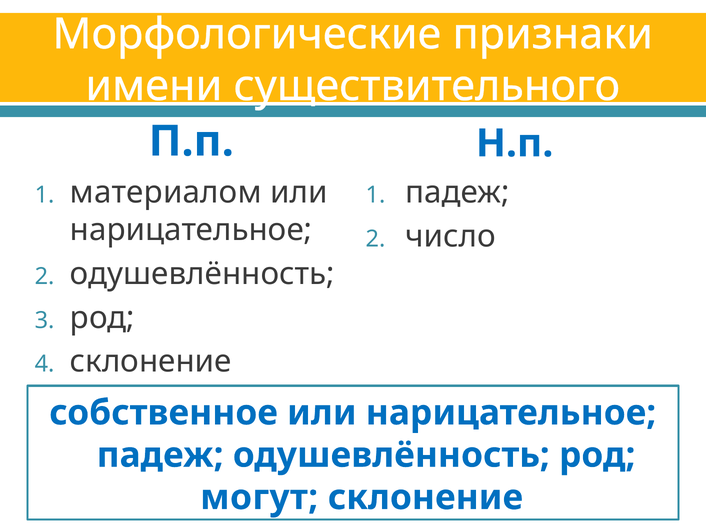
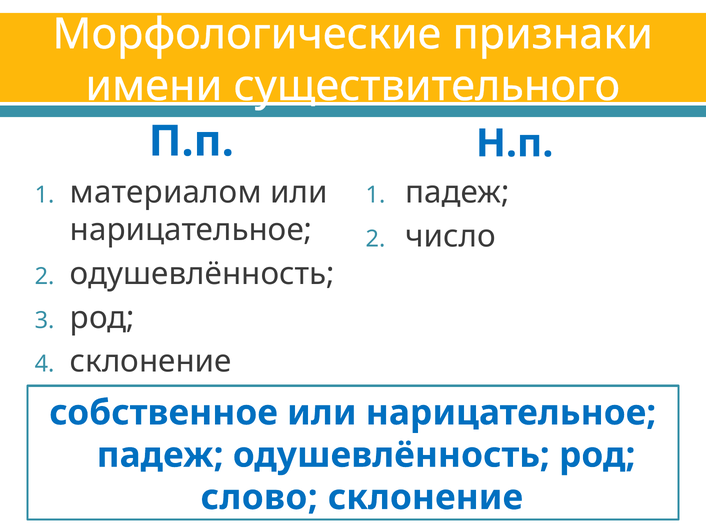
могут: могут -> слово
